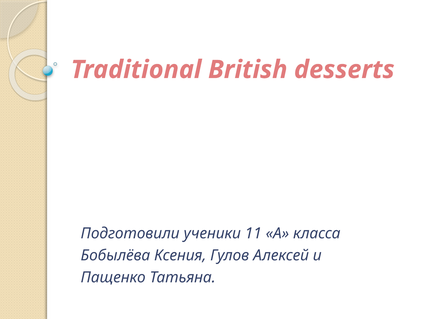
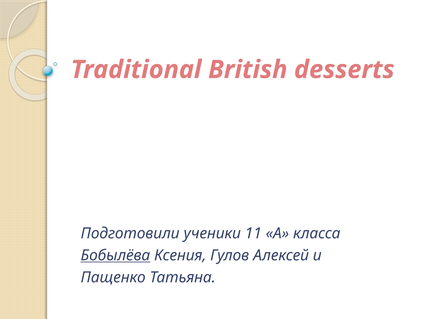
Бобылёва underline: none -> present
